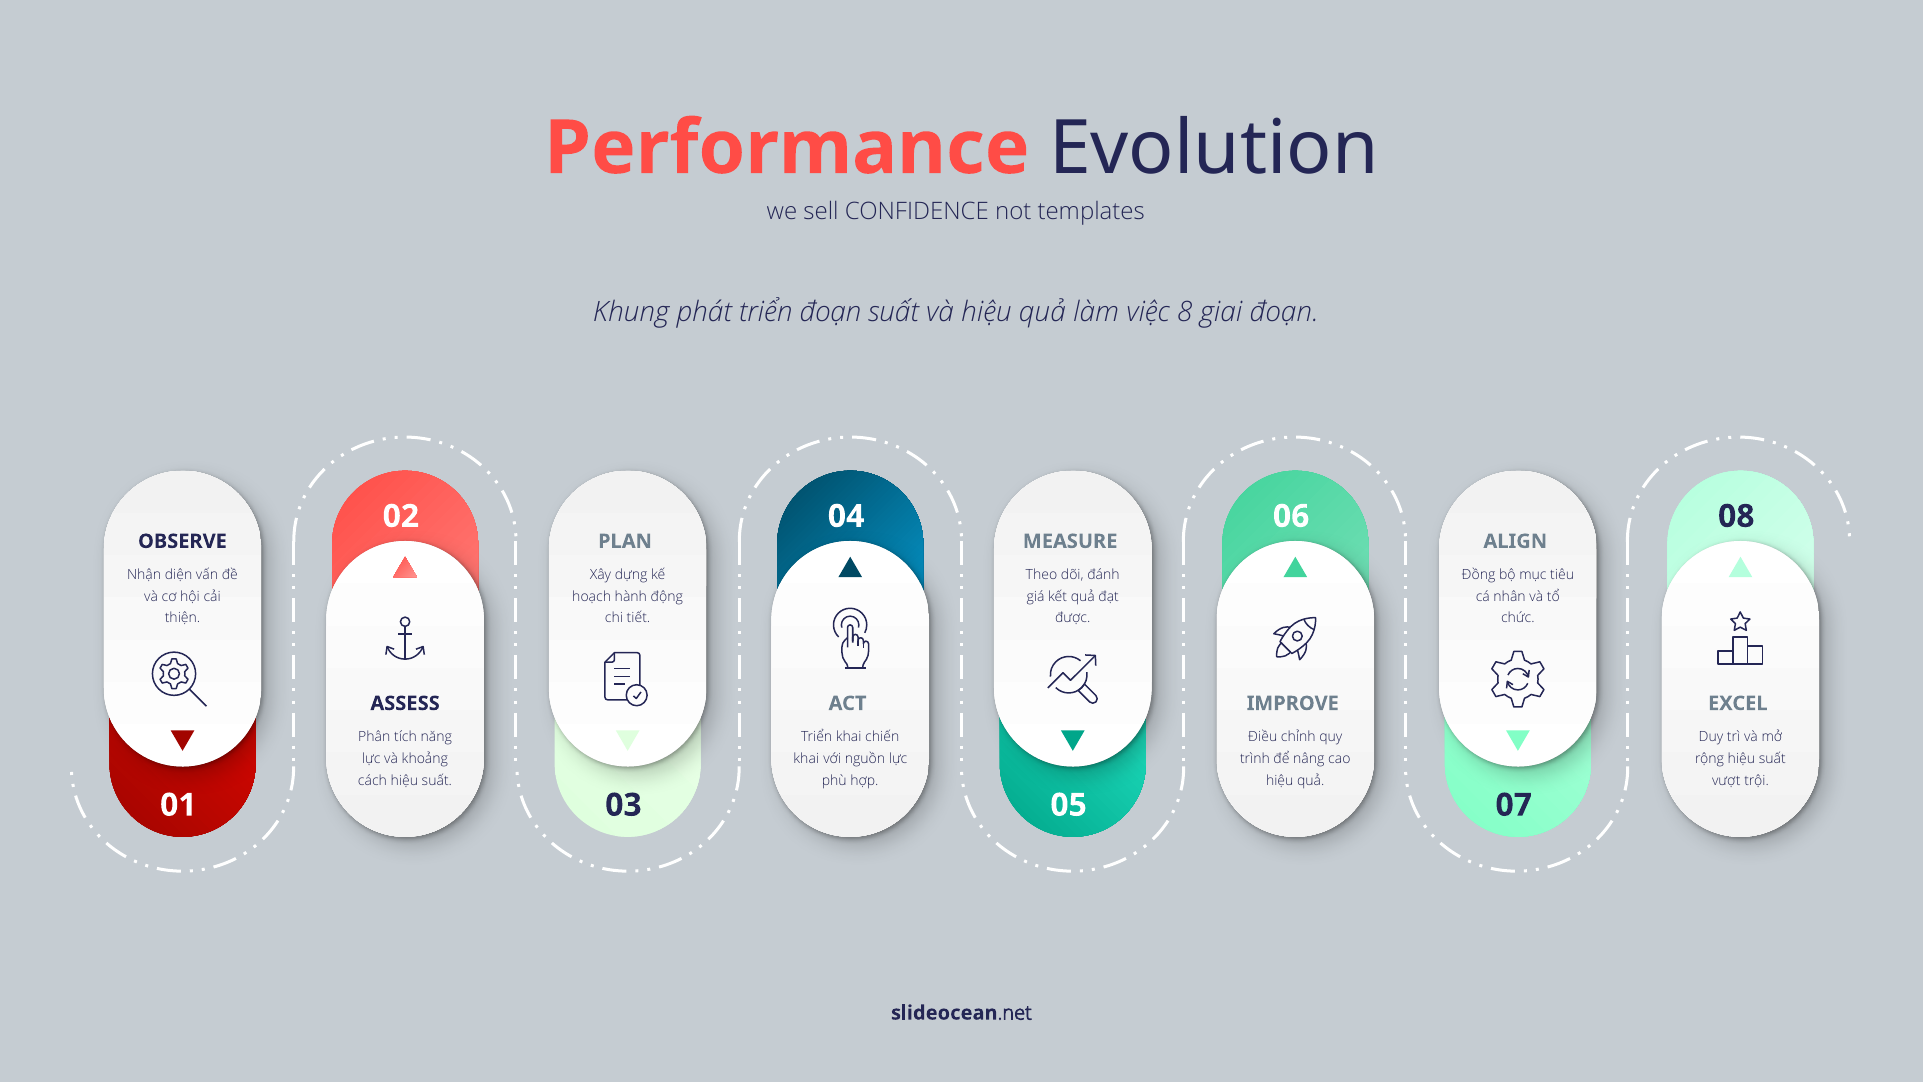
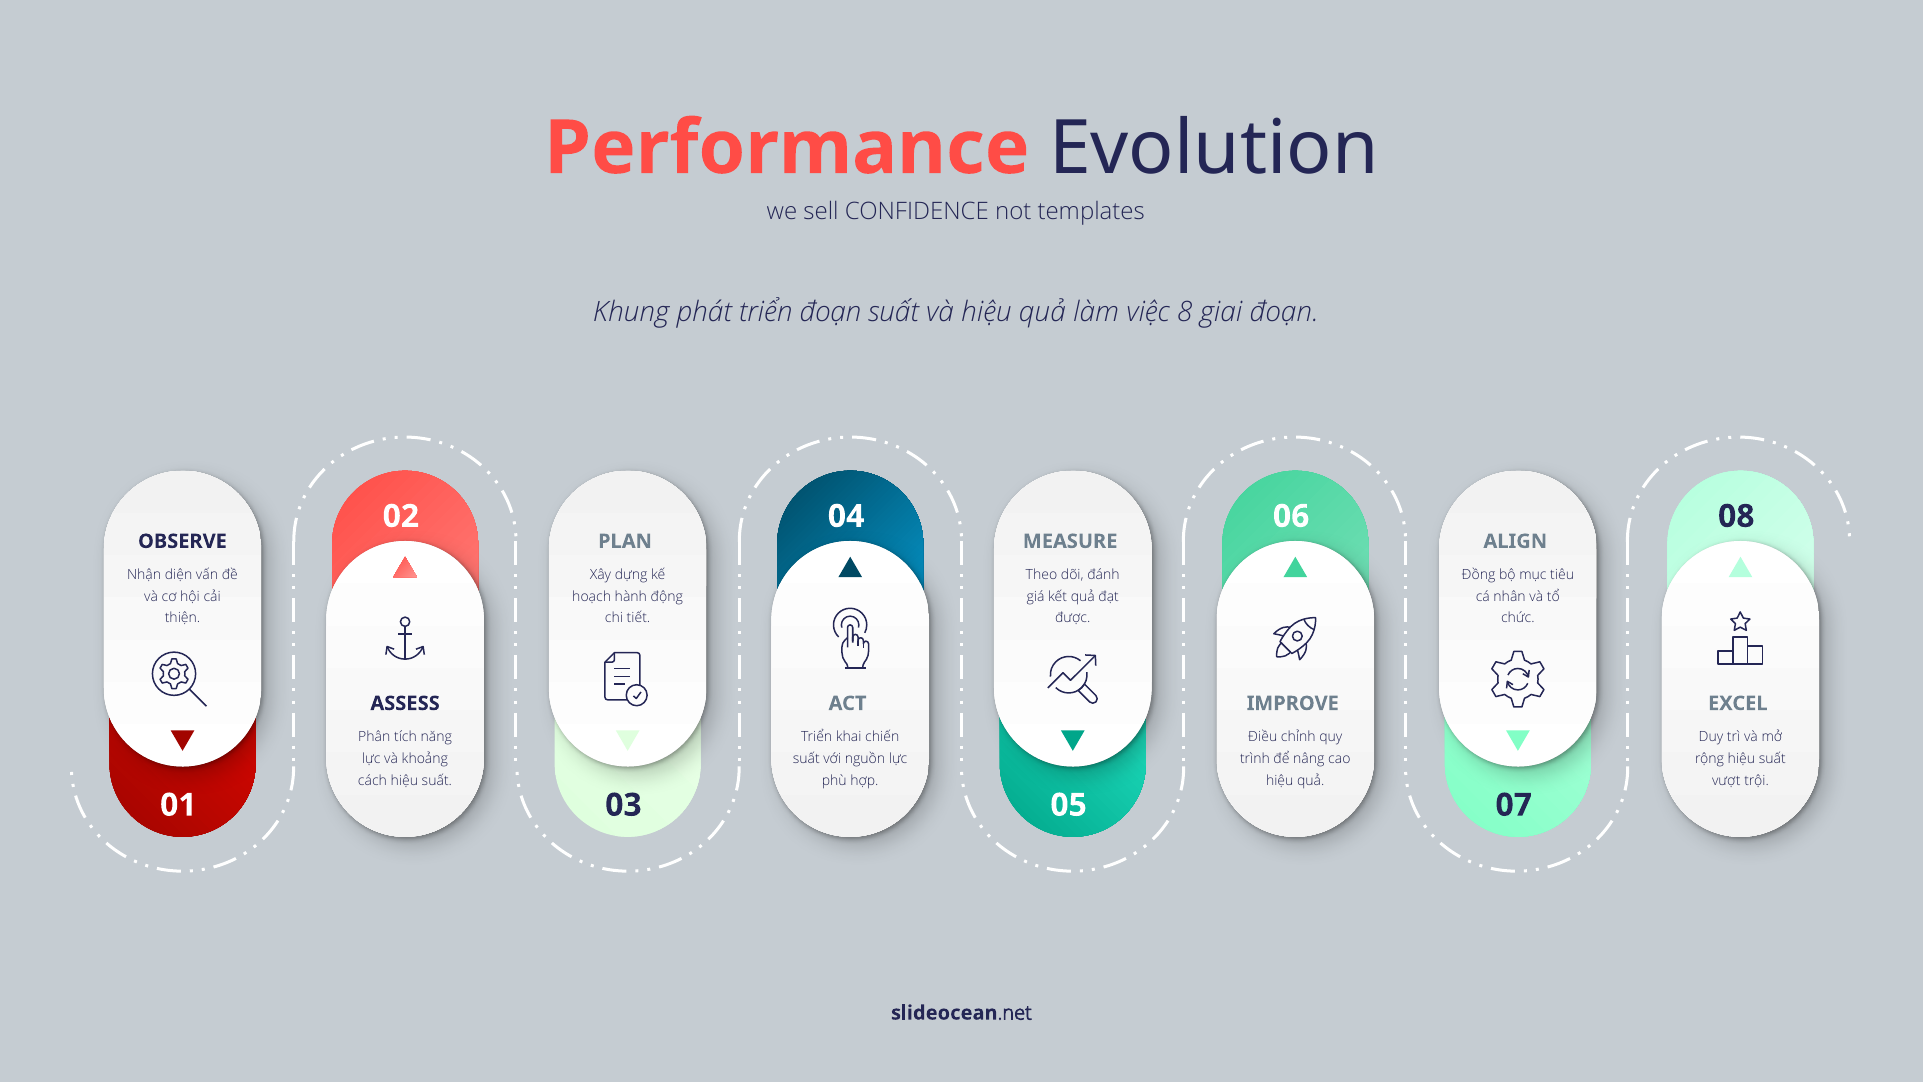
khai at (806, 758): khai -> suất
